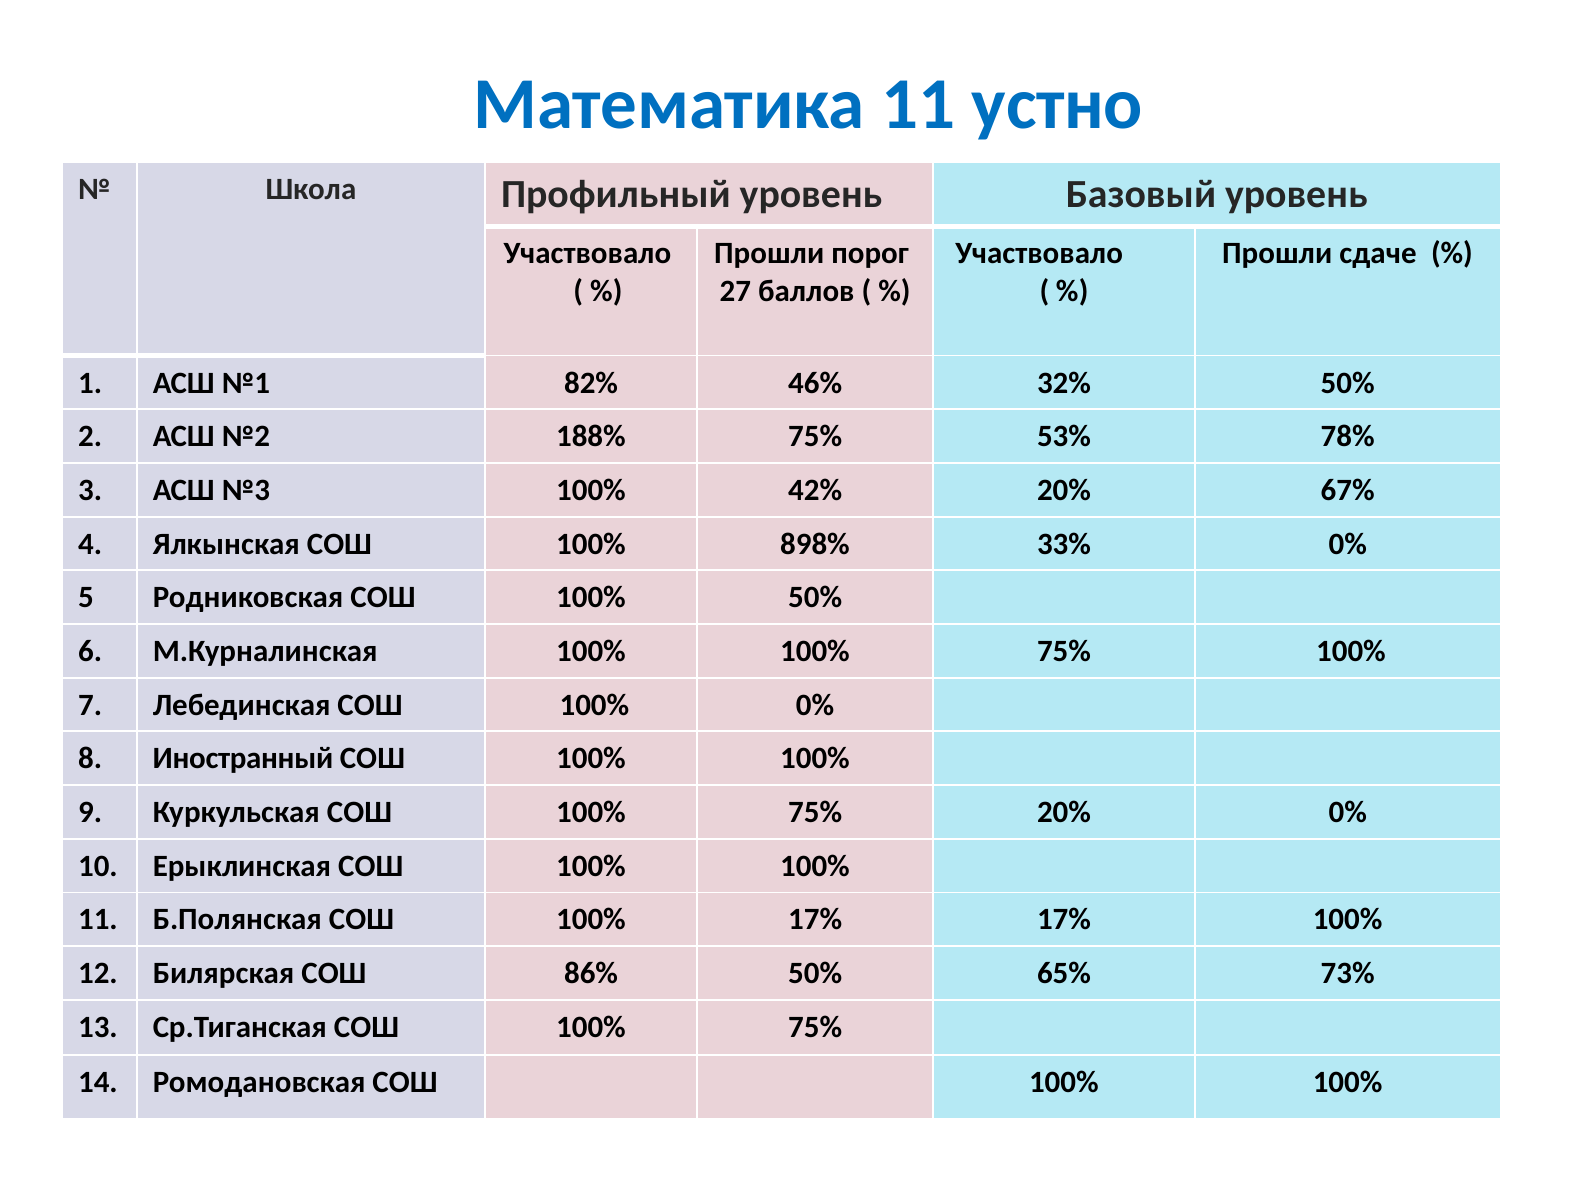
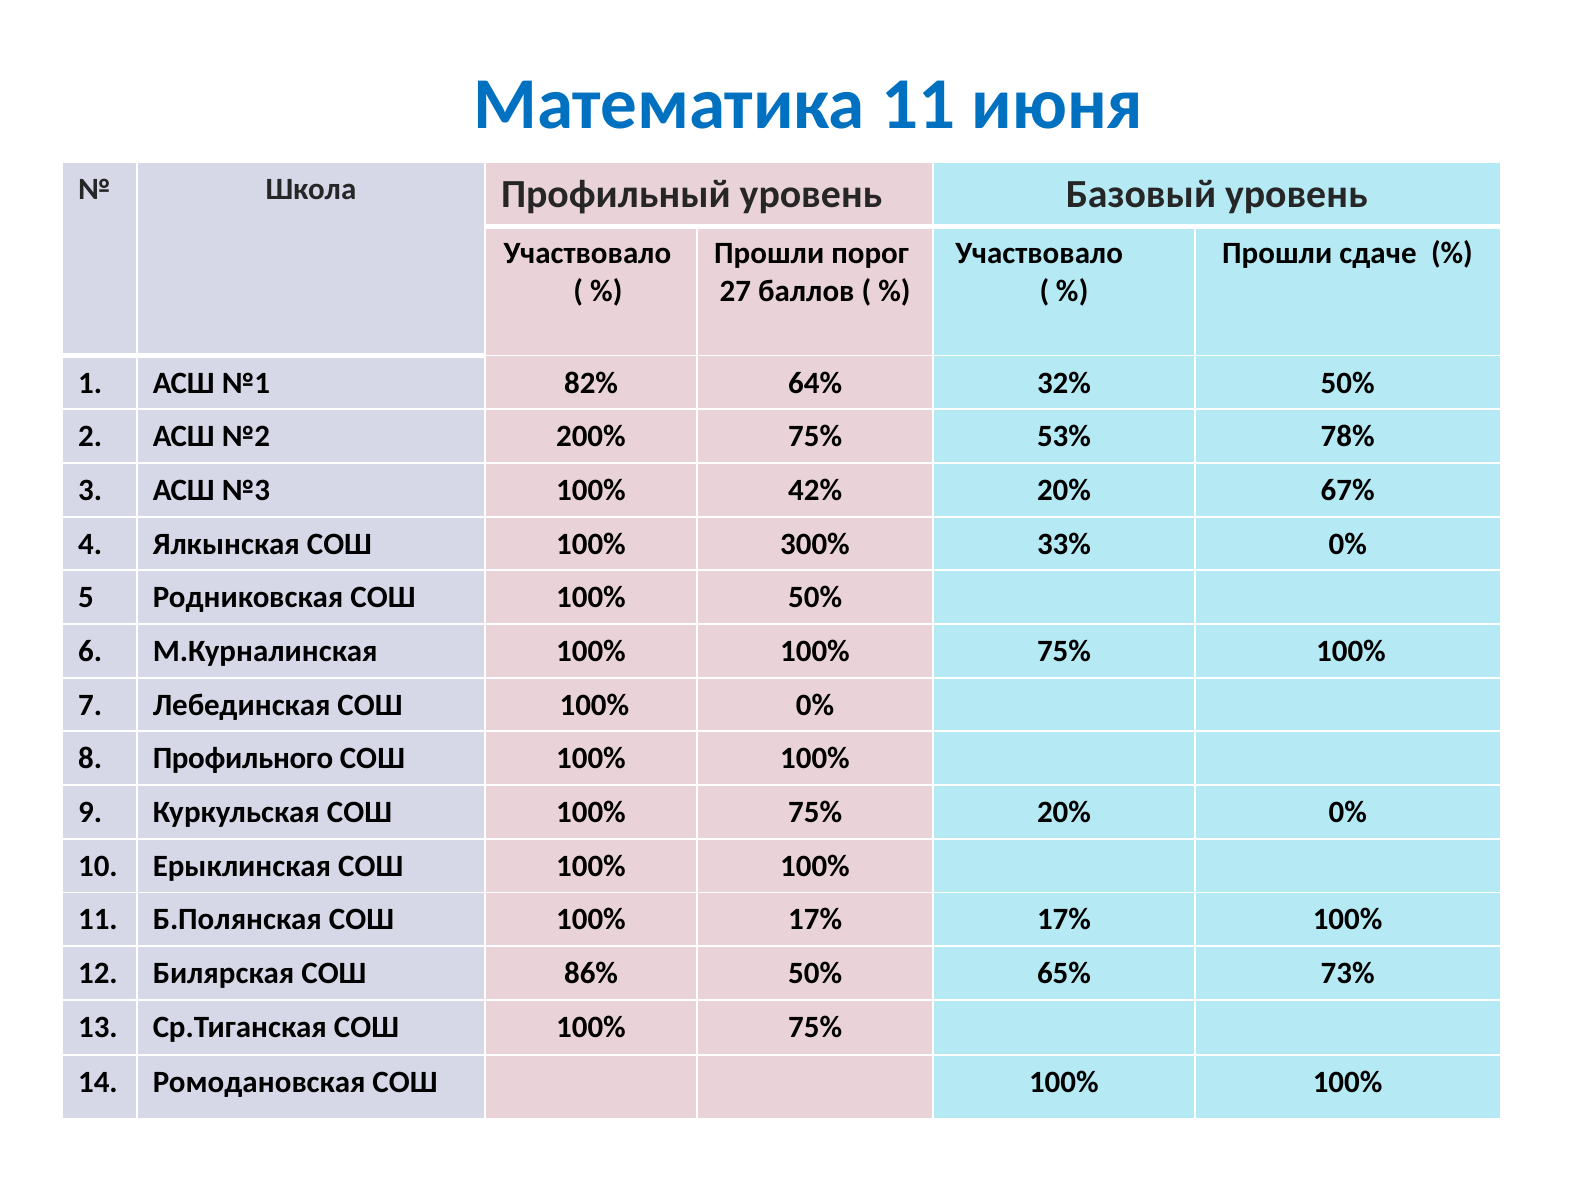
устно: устно -> июня
46%: 46% -> 64%
188%: 188% -> 200%
898%: 898% -> 300%
Иностранный: Иностранный -> Профильного
